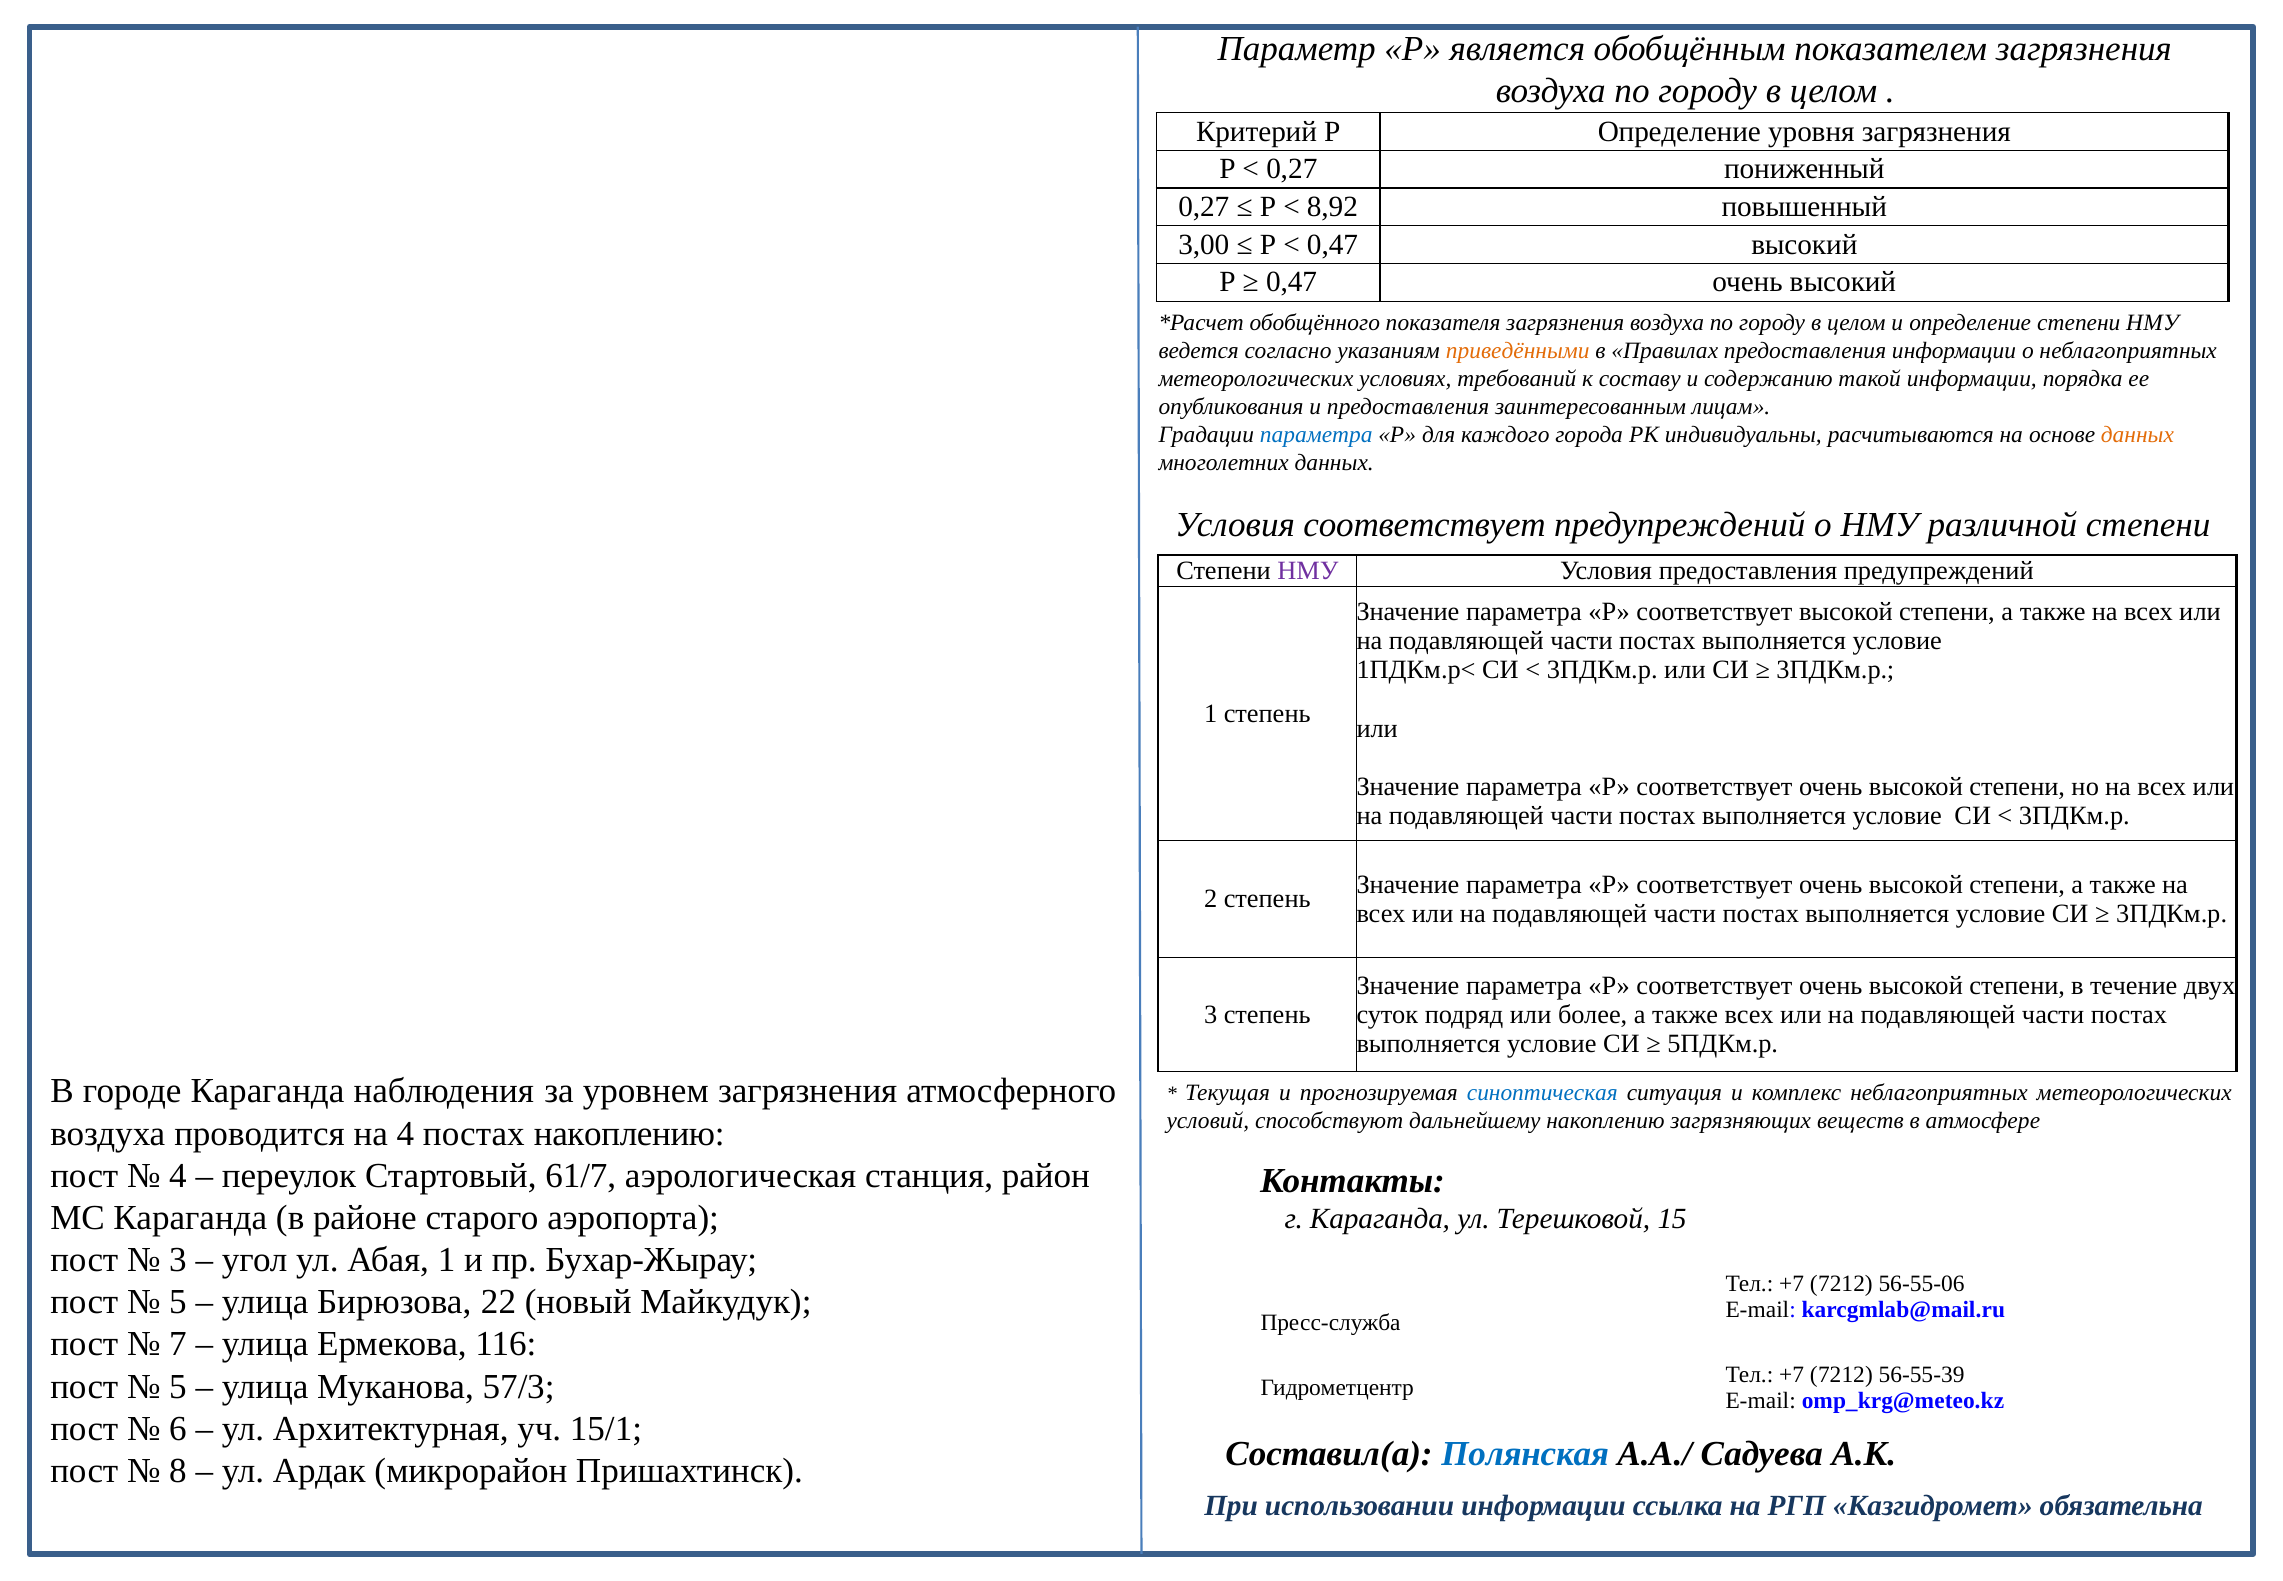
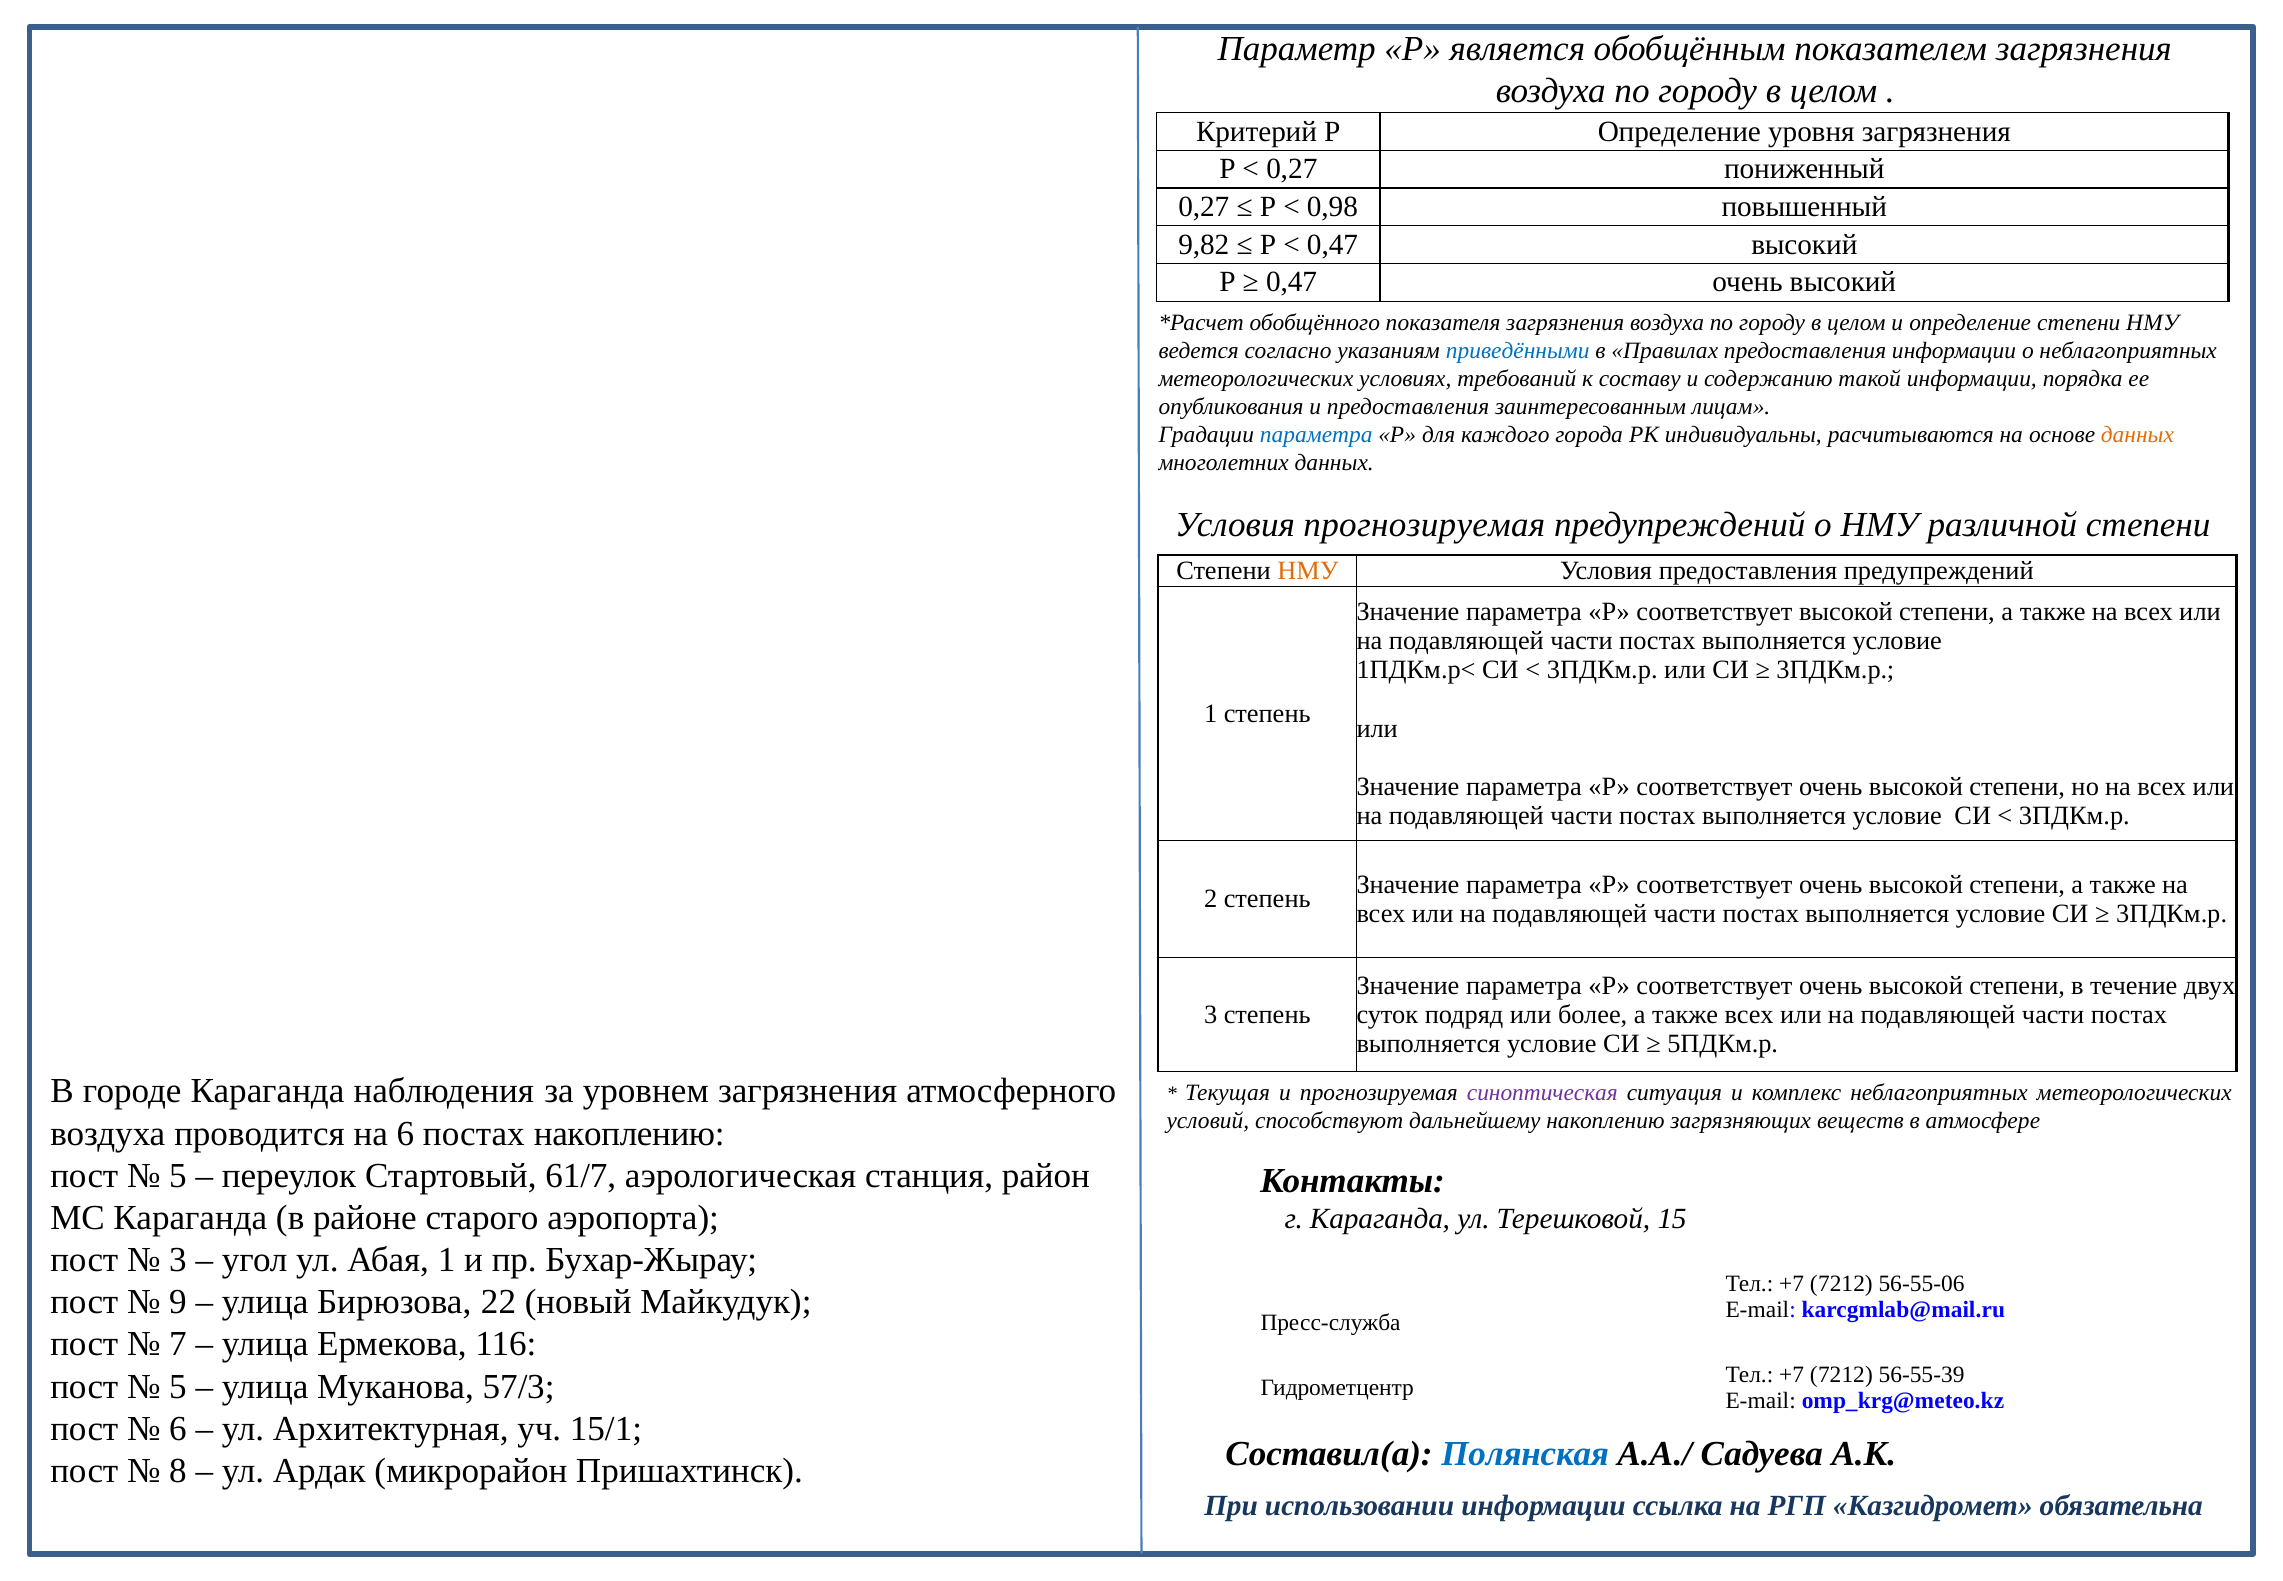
8,92: 8,92 -> 0,98
3,00: 3,00 -> 9,82
приведёнными colour: orange -> blue
Условия соответствует: соответствует -> прогнозируемая
НМУ at (1308, 571) colour: purple -> orange
синоптическая colour: blue -> purple
на 4: 4 -> 6
4 at (178, 1175): 4 -> 5
5 at (178, 1302): 5 -> 9
